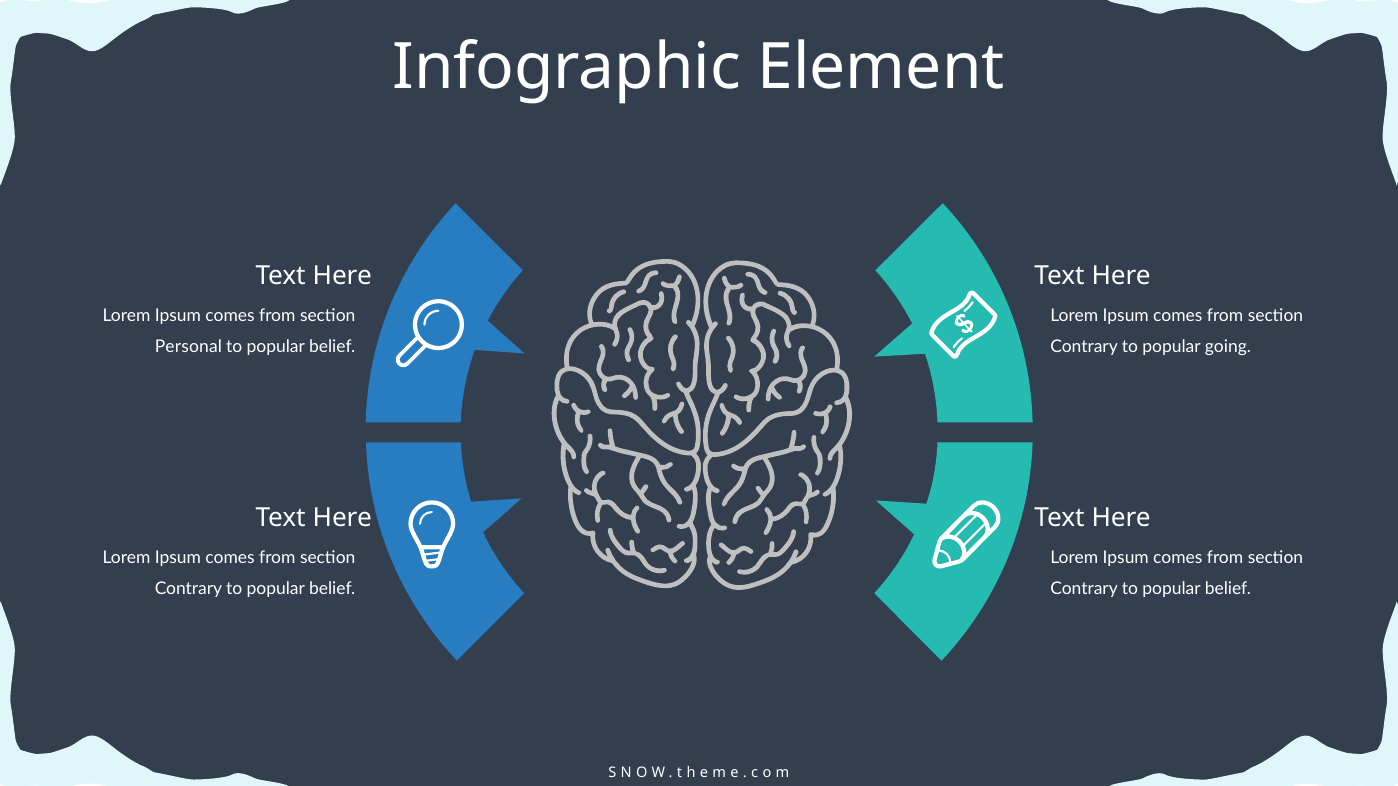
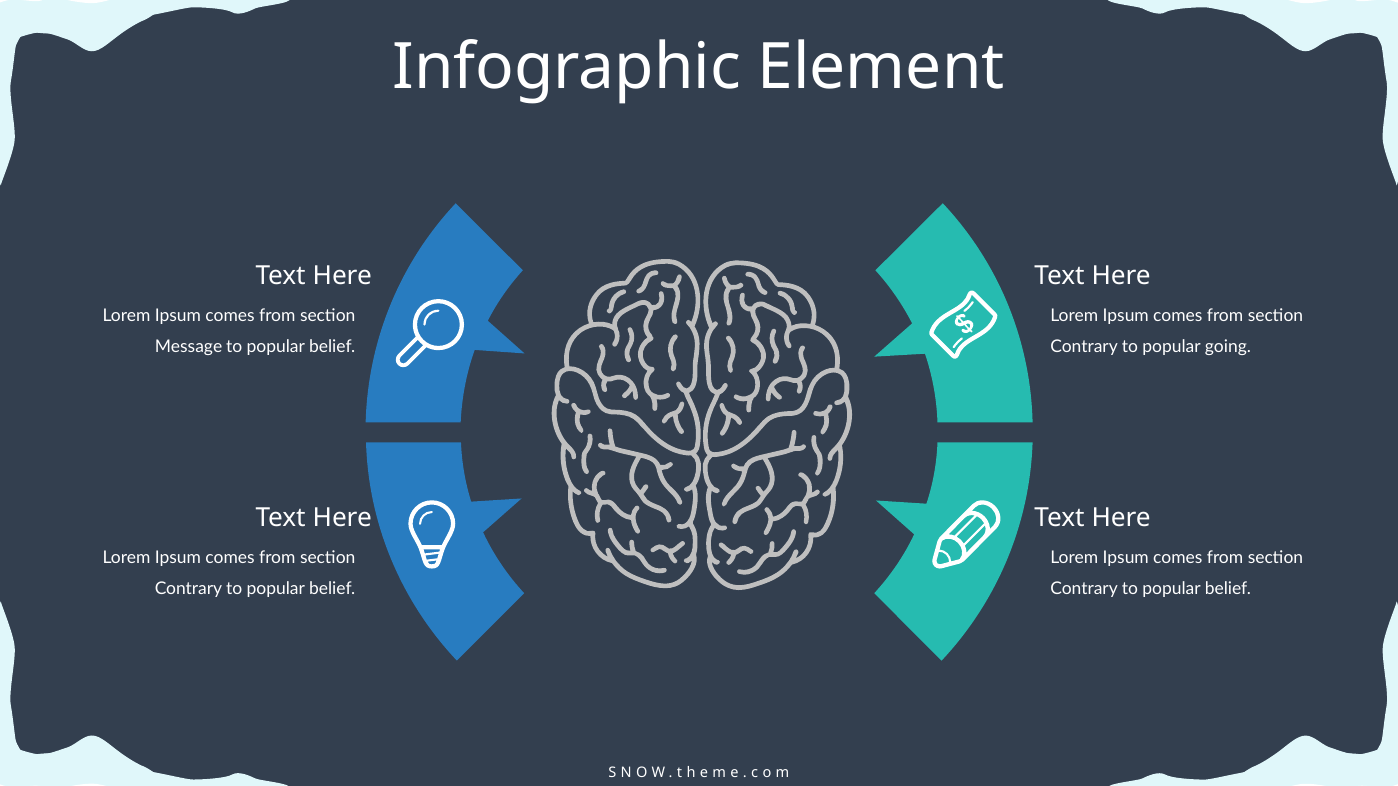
Personal: Personal -> Message
